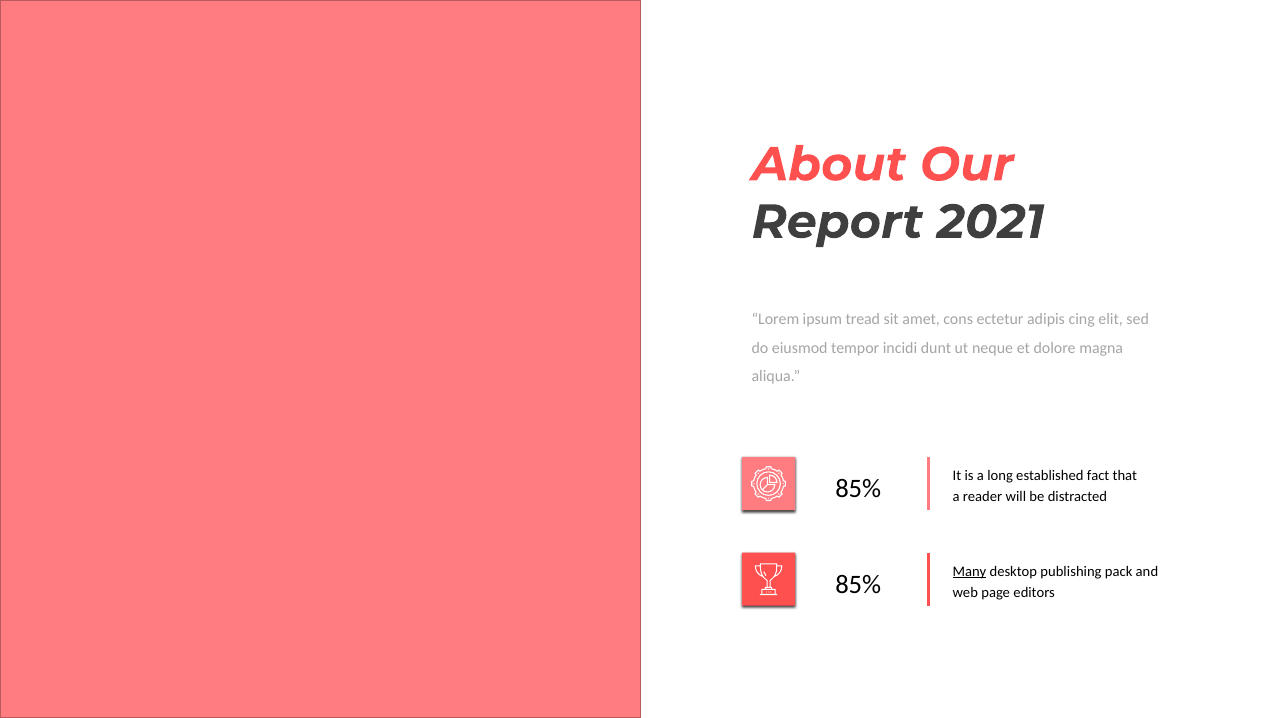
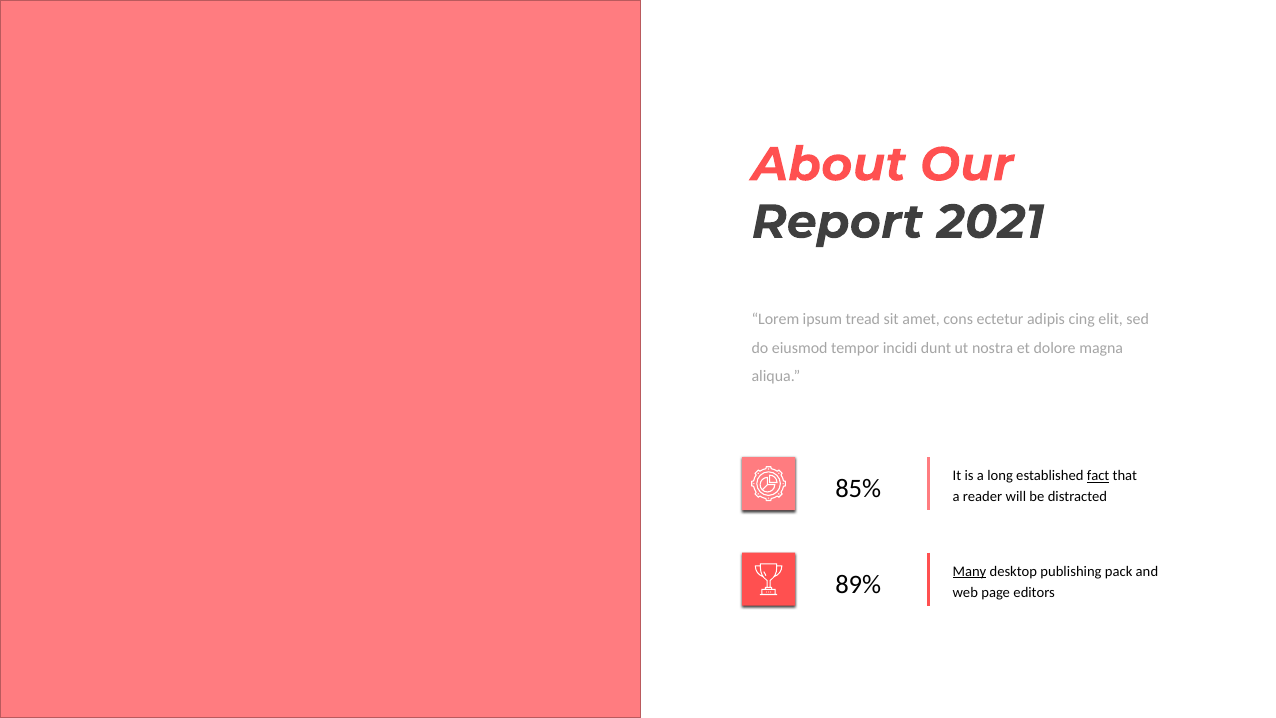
neque: neque -> nostra
fact underline: none -> present
85% at (858, 584): 85% -> 89%
